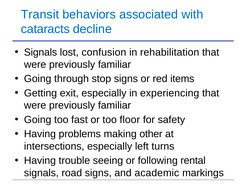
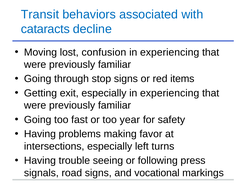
Signals at (41, 52): Signals -> Moving
rehabilitation at (170, 52): rehabilitation -> experiencing
floor: floor -> year
other: other -> favor
rental: rental -> press
academic: academic -> vocational
